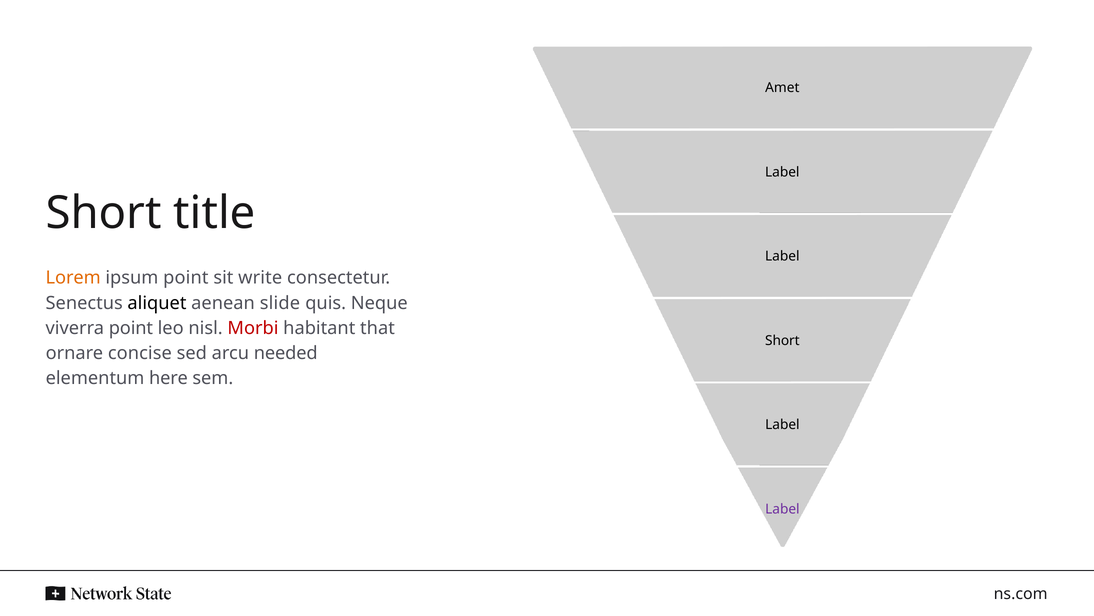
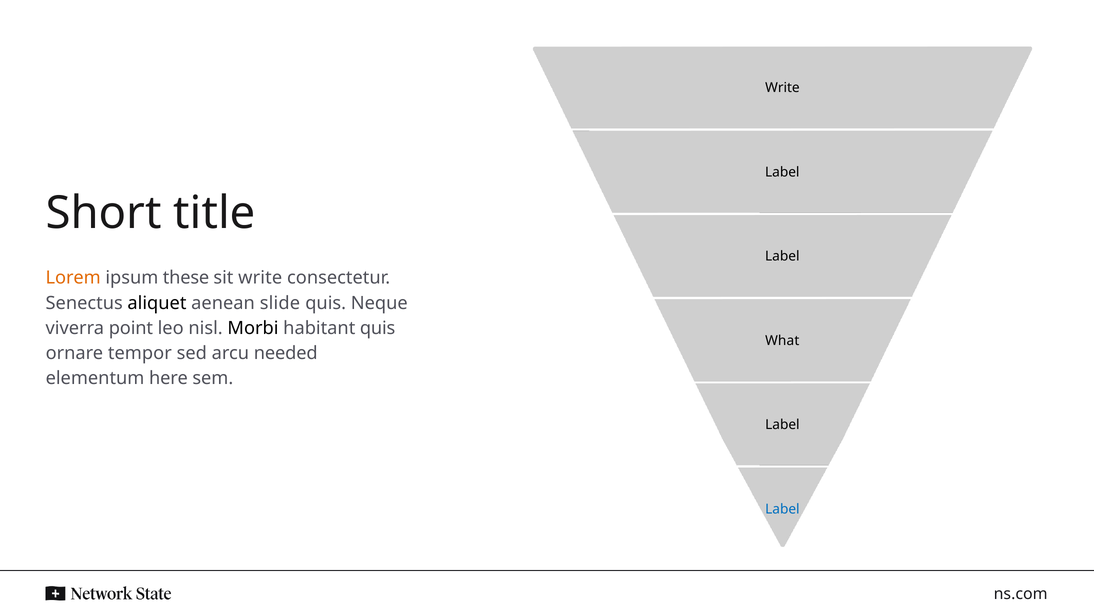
Amet at (782, 88): Amet -> Write
ipsum point: point -> these
Morbi colour: red -> black
habitant that: that -> quis
Short at (782, 340): Short -> What
concise: concise -> tempor
Label at (782, 509) colour: purple -> blue
